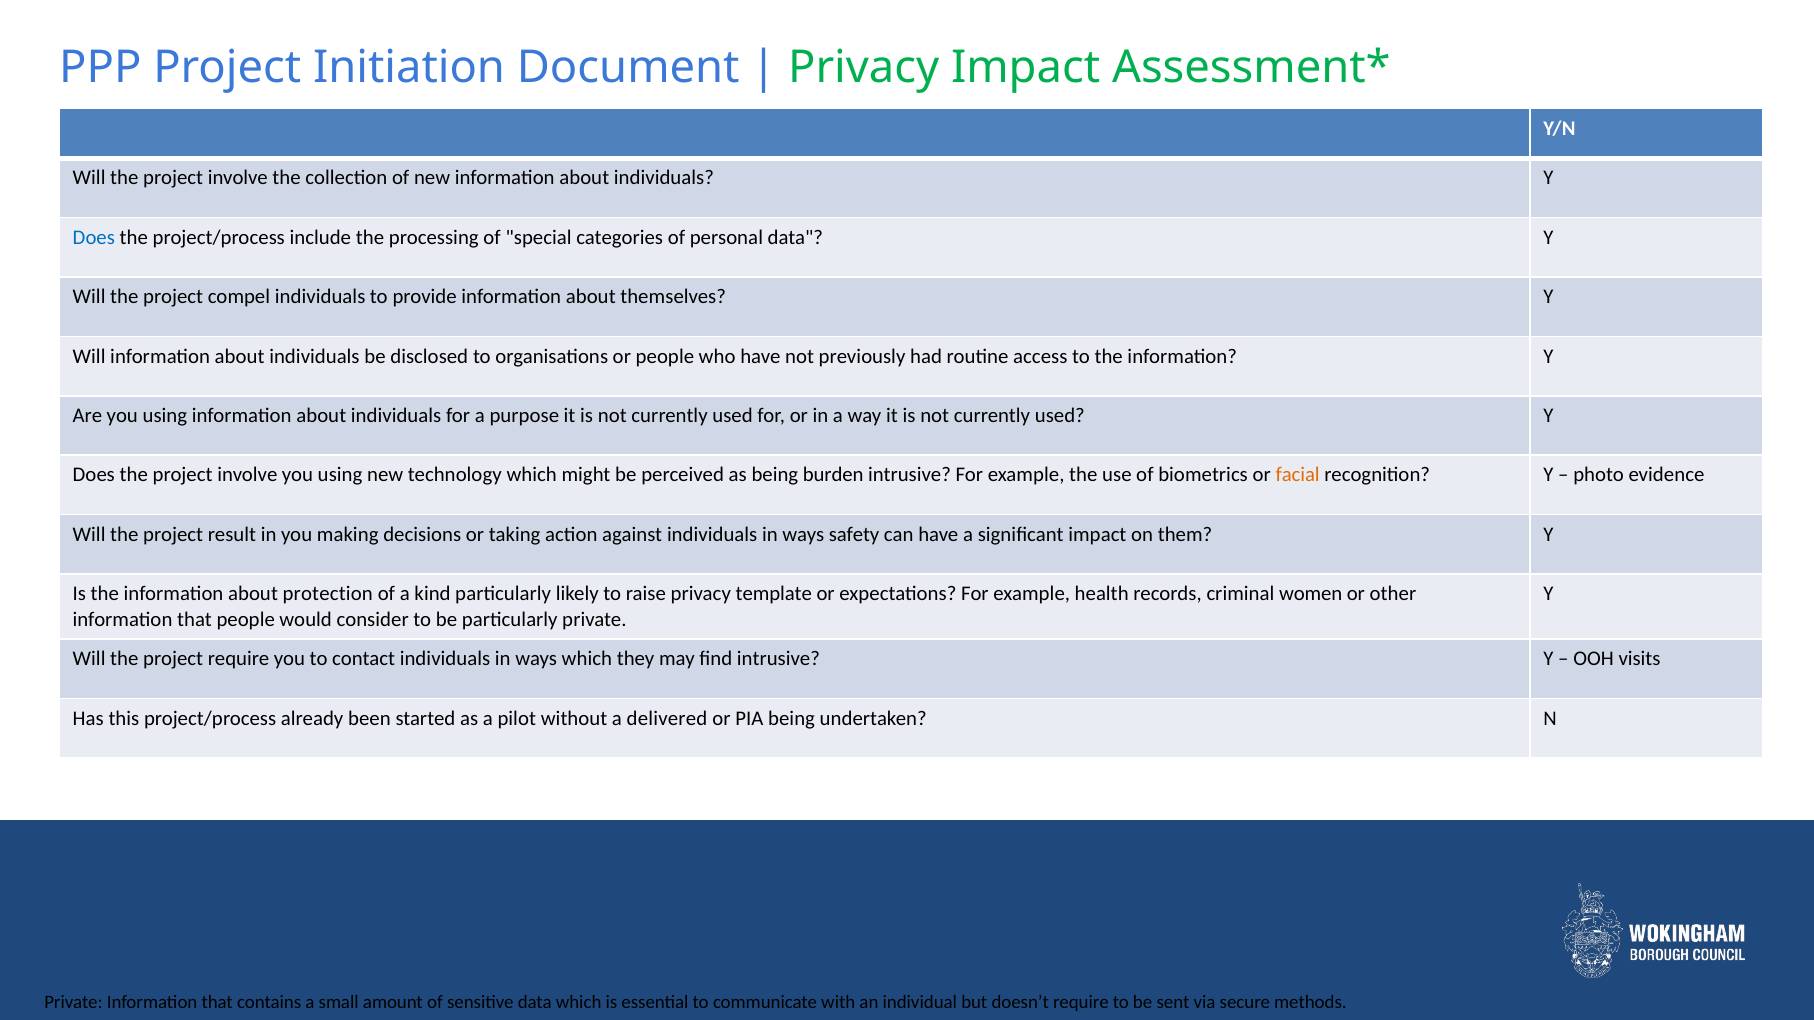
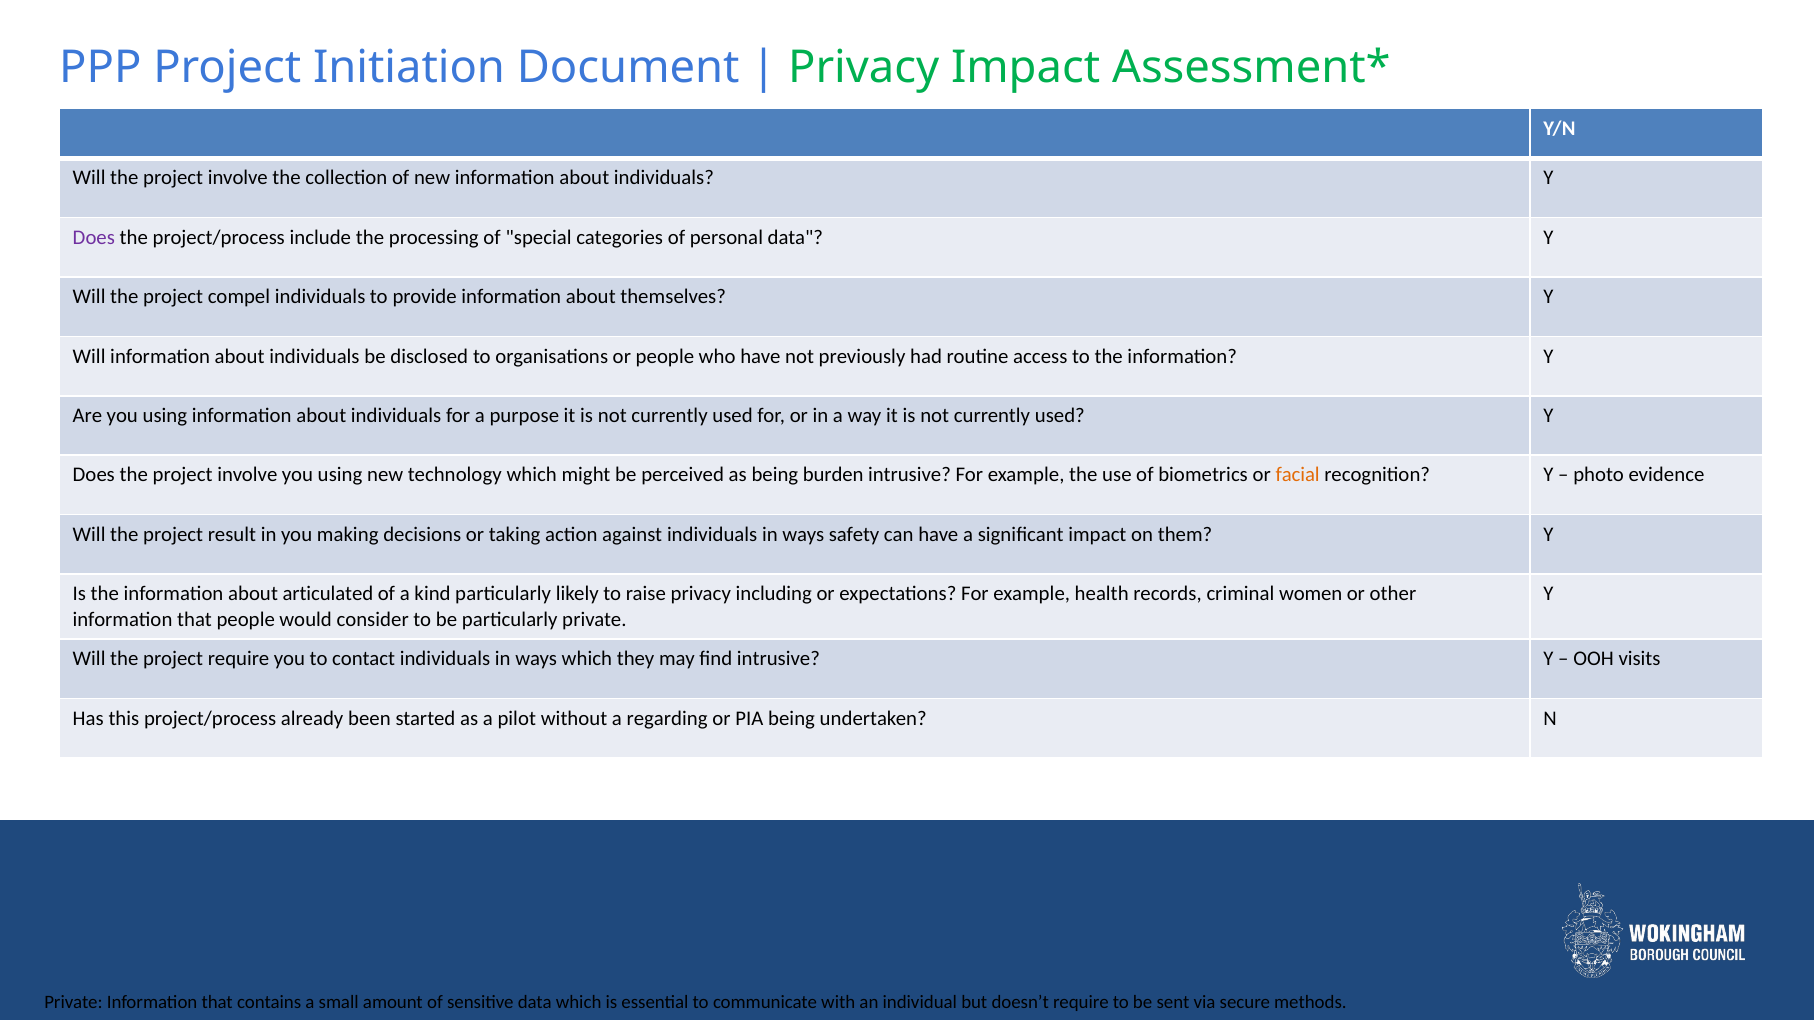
Does at (94, 237) colour: blue -> purple
protection: protection -> articulated
template: template -> including
delivered: delivered -> regarding
